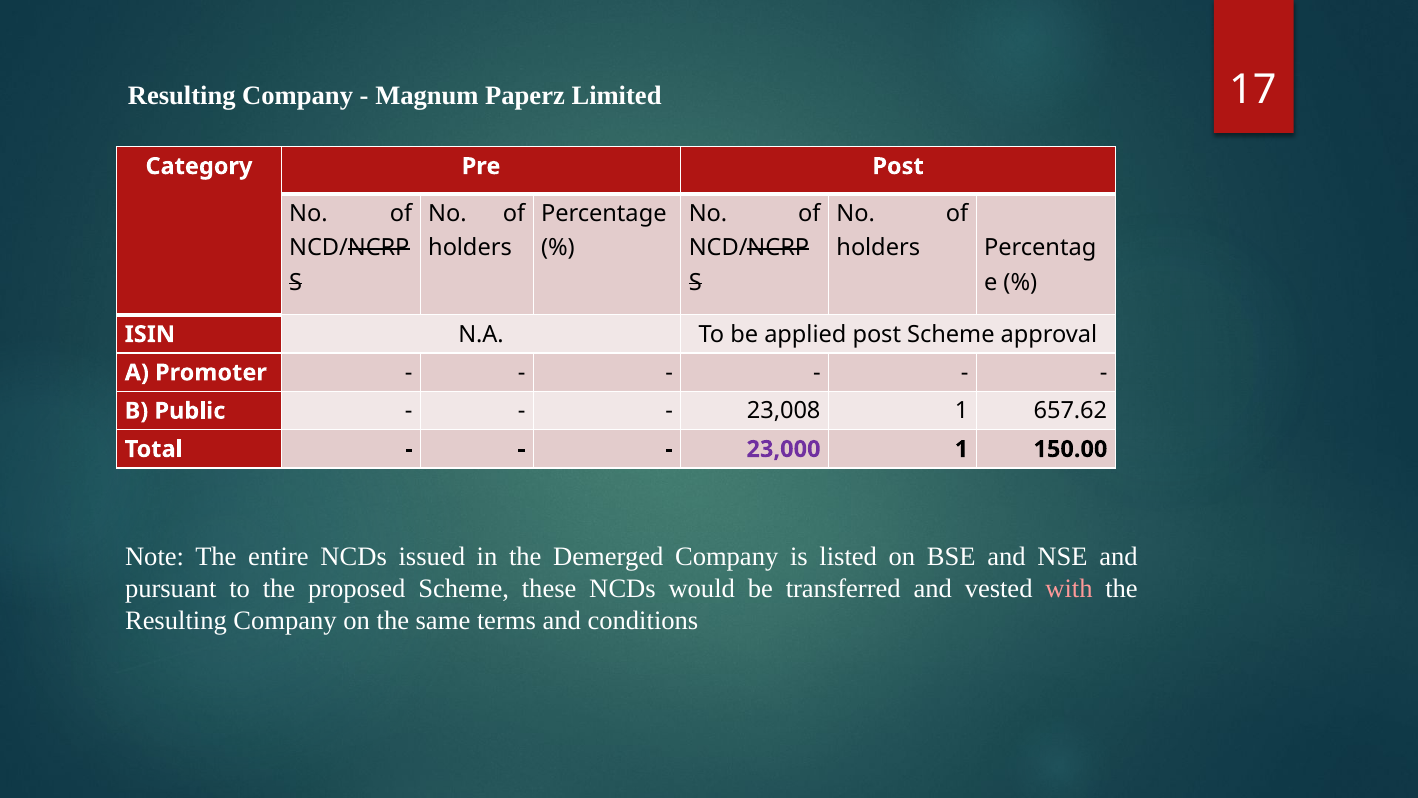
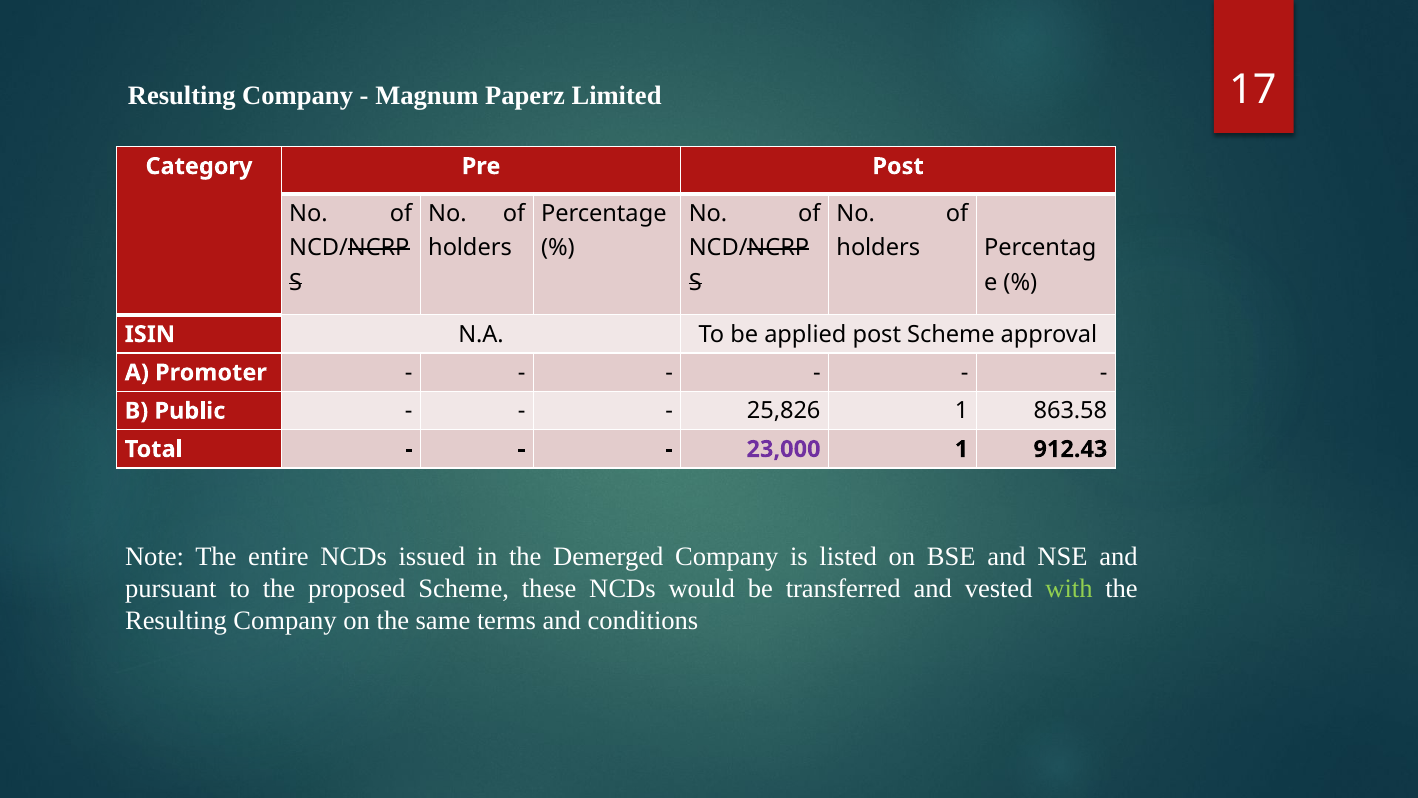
23,008: 23,008 -> 25,826
657.62: 657.62 -> 863.58
150.00: 150.00 -> 912.43
with colour: pink -> light green
